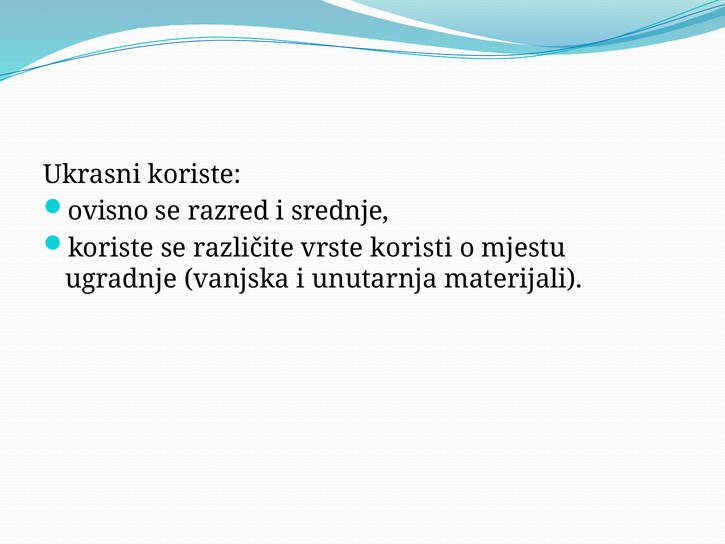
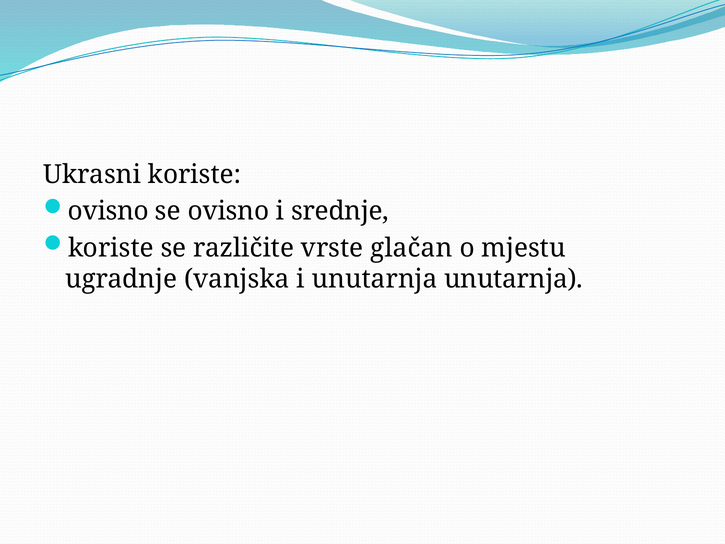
se razred: razred -> ovisno
koristi: koristi -> glačan
unutarnja materijali: materijali -> unutarnja
